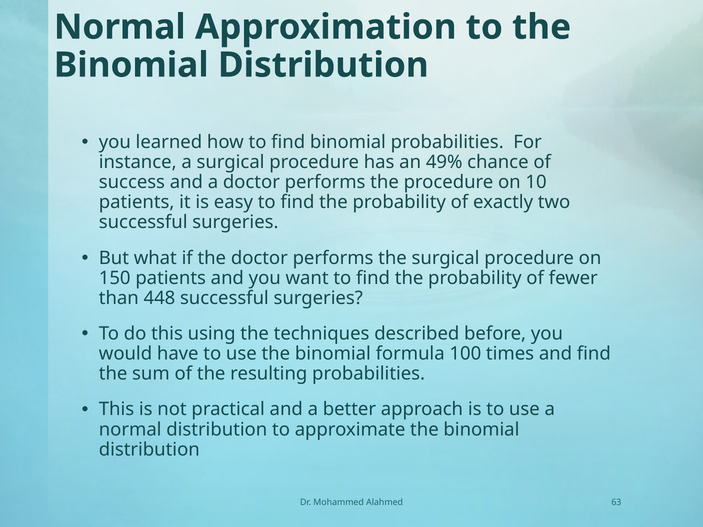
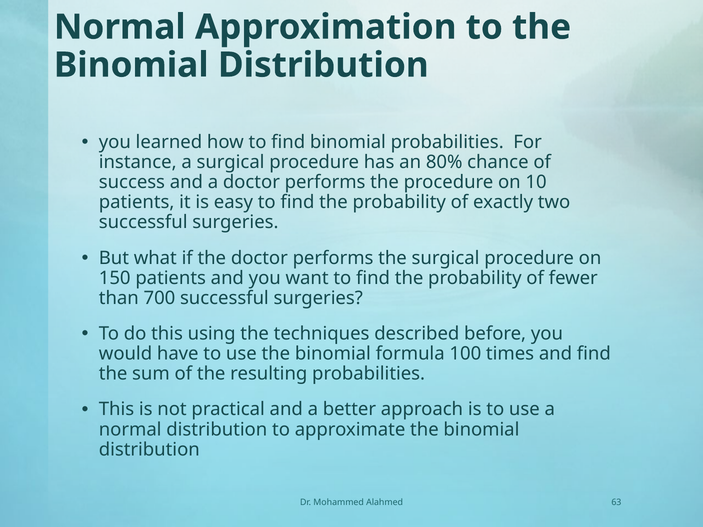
49%: 49% -> 80%
448: 448 -> 700
